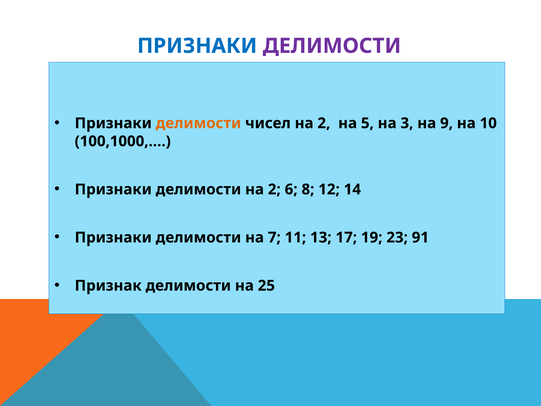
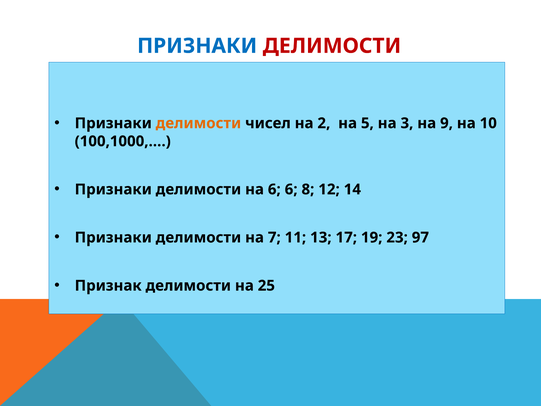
ДЕЛИМОСТИ at (332, 46) colour: purple -> red
делимости на 2: 2 -> 6
91: 91 -> 97
